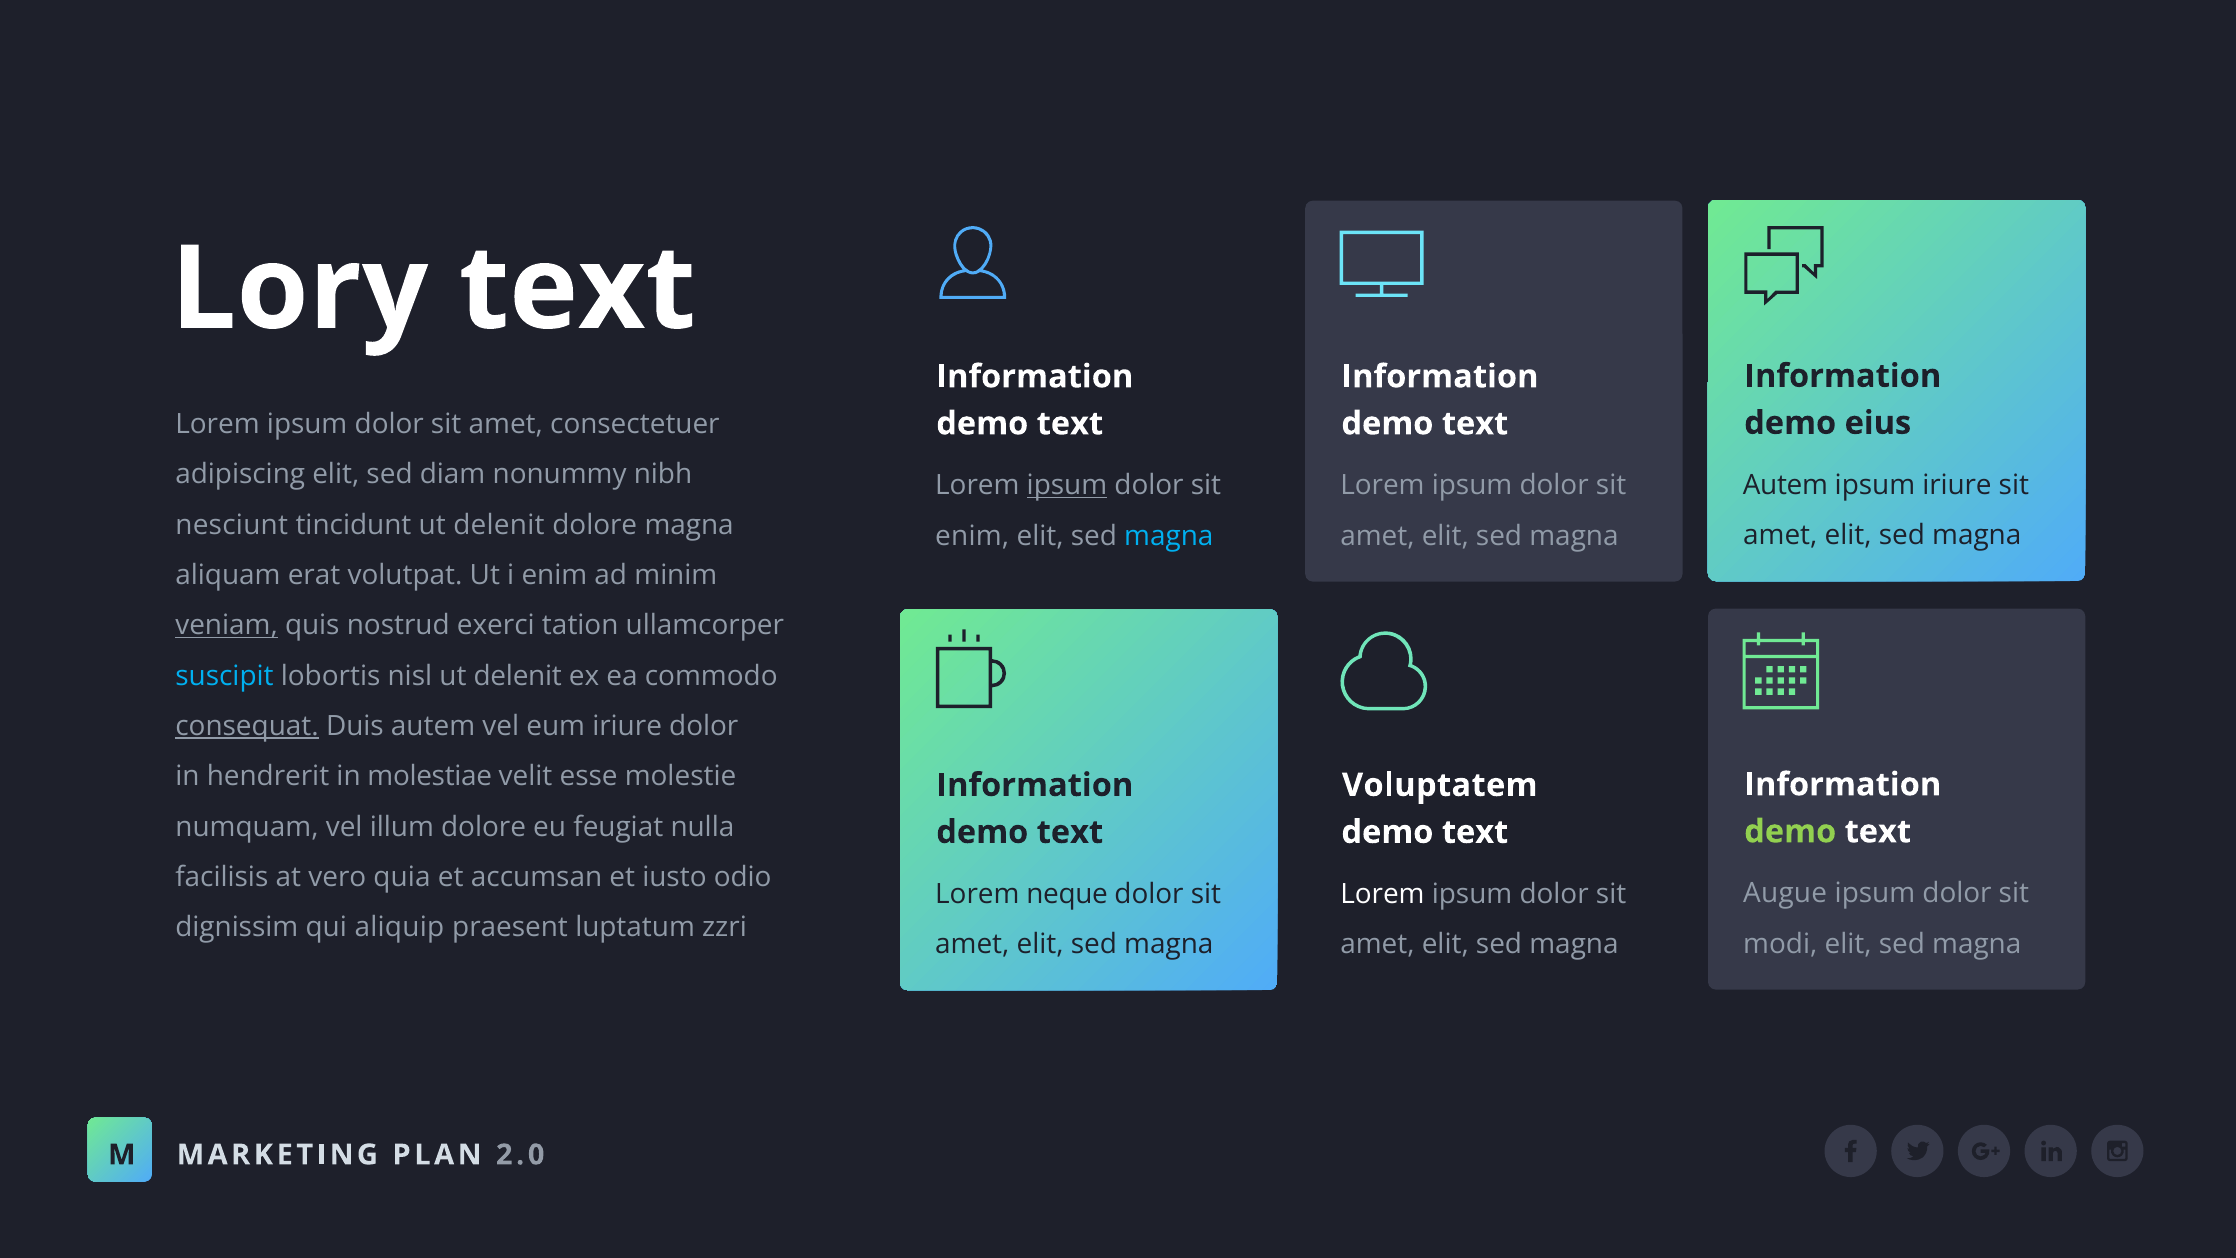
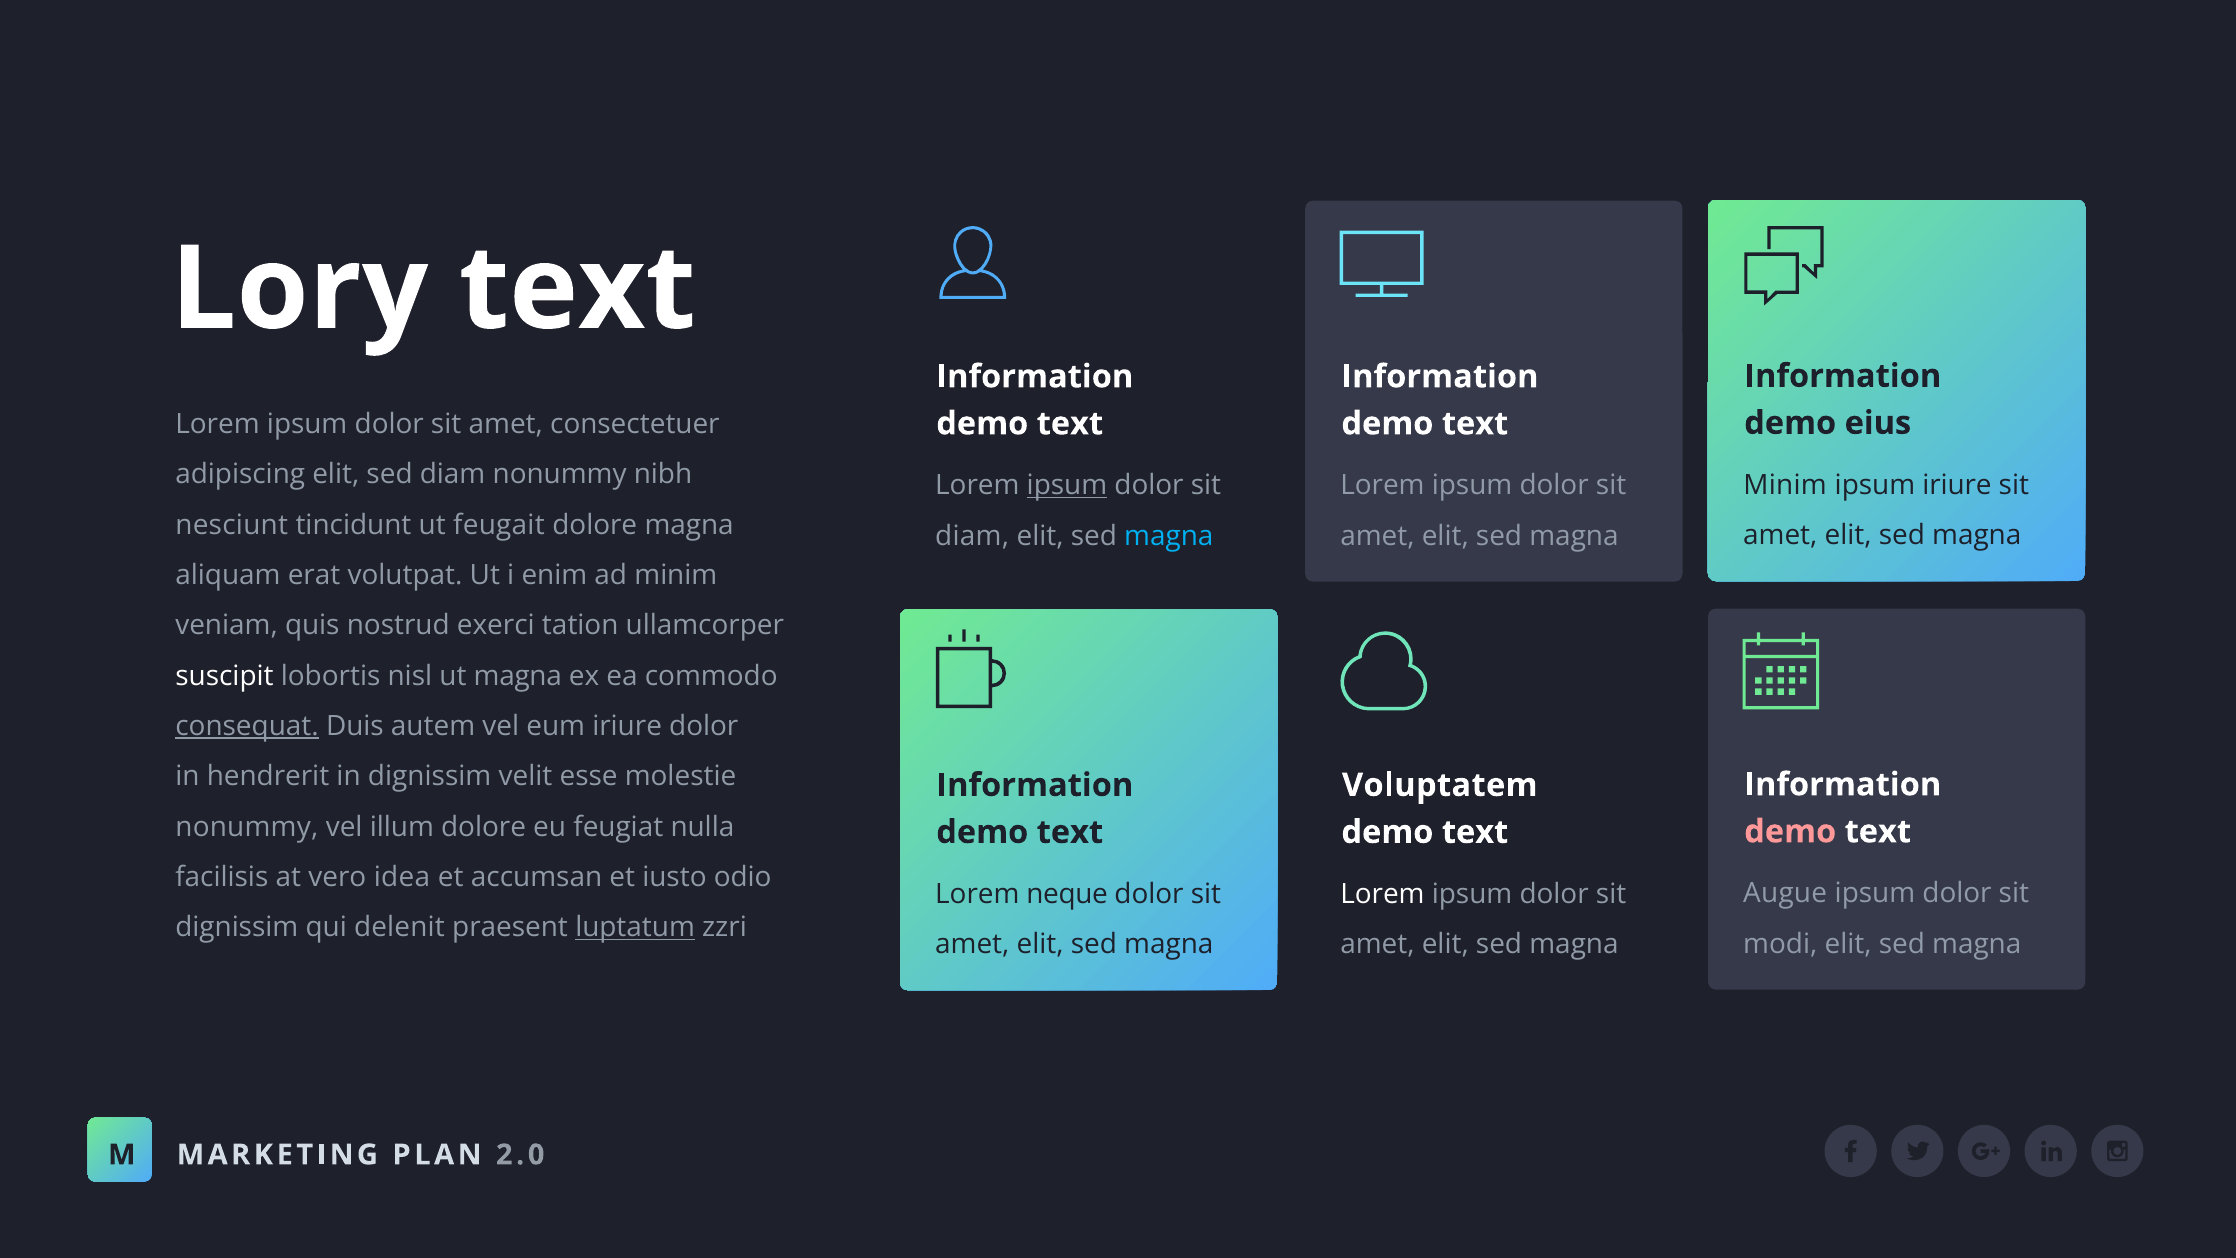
Autem at (1785, 485): Autem -> Minim
tincidunt ut delenit: delenit -> feugait
enim at (972, 536): enim -> diam
veniam underline: present -> none
suscipit colour: light blue -> white
nisl ut delenit: delenit -> magna
in molestiae: molestiae -> dignissim
numquam at (247, 827): numquam -> nonummy
demo at (1790, 831) colour: light green -> pink
quia: quia -> idea
aliquip: aliquip -> delenit
luptatum underline: none -> present
